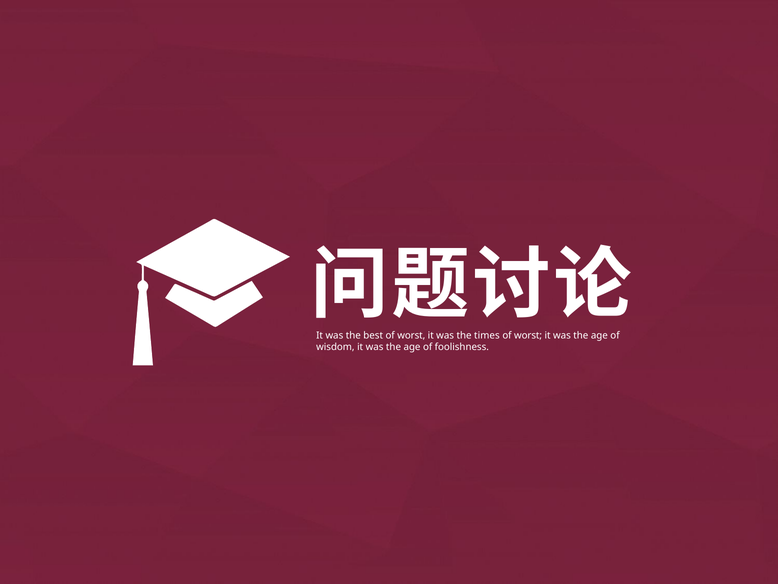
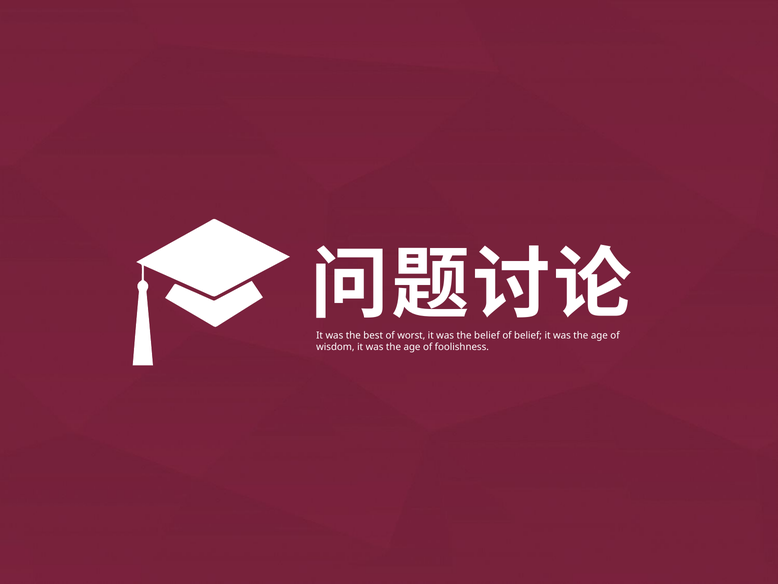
the times: times -> belief
worst at (528, 335): worst -> belief
